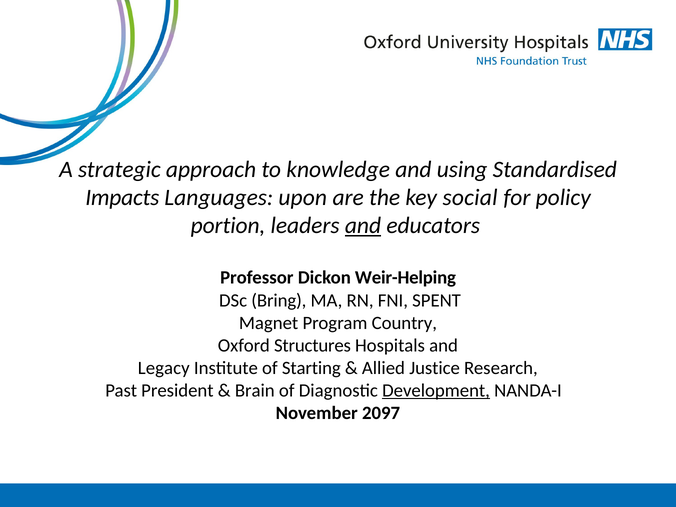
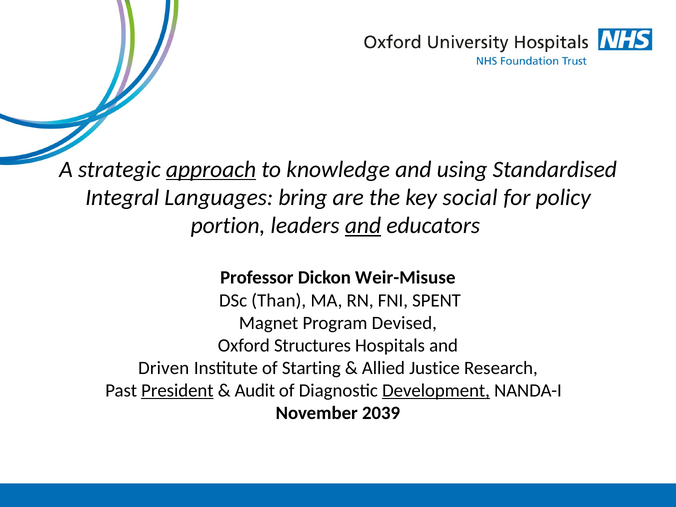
approach underline: none -> present
Impacts: Impacts -> Integral
upon: upon -> bring
Weir-Helping: Weir-Helping -> Weir-Misuse
Bring: Bring -> Than
Country: Country -> Devised
Legacy: Legacy -> Driven
President underline: none -> present
Brain: Brain -> Audit
2097: 2097 -> 2039
